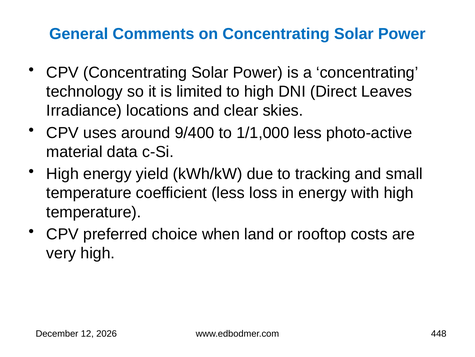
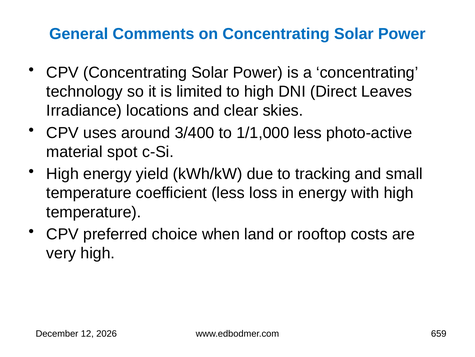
9/400: 9/400 -> 3/400
data: data -> spot
448: 448 -> 659
